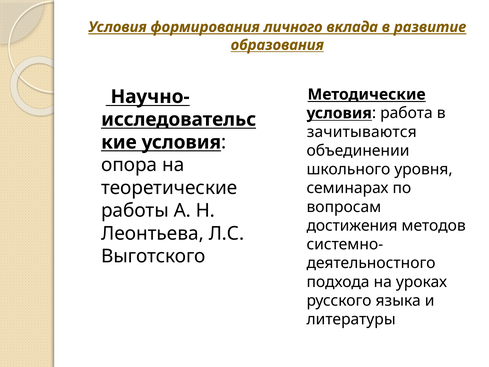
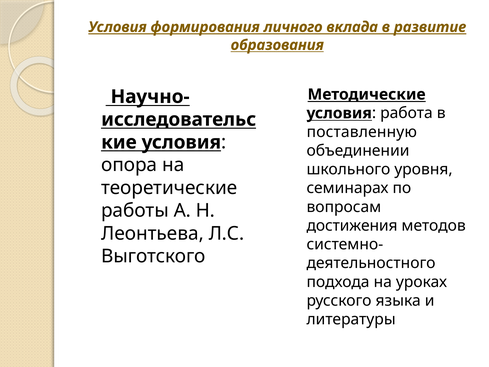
зачитываются: зачитываются -> поставленную
